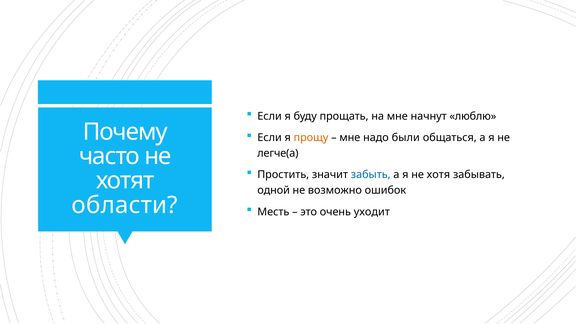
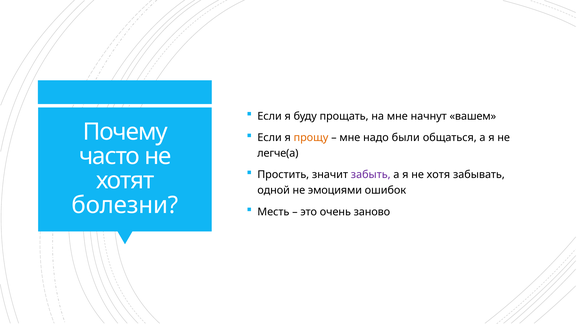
люблю: люблю -> вашем
забыть colour: blue -> purple
возможно: возможно -> эмоциями
области: области -> болезни
уходит: уходит -> заново
